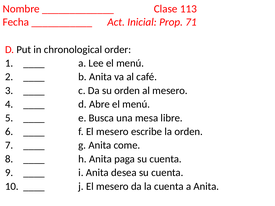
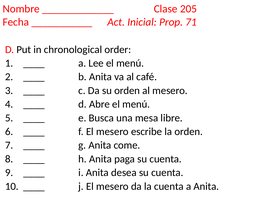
113: 113 -> 205
